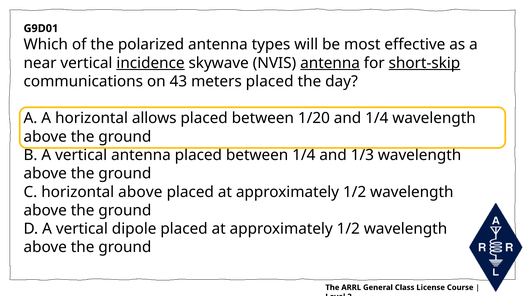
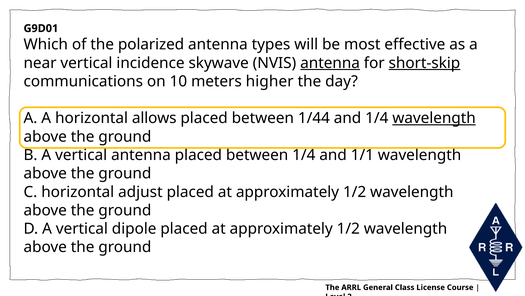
incidence underline: present -> none
43: 43 -> 10
meters placed: placed -> higher
1/20: 1/20 -> 1/44
wavelength at (434, 118) underline: none -> present
1/3: 1/3 -> 1/1
horizontal above: above -> adjust
